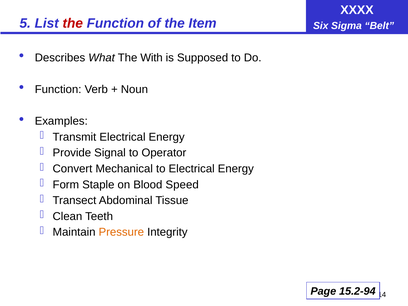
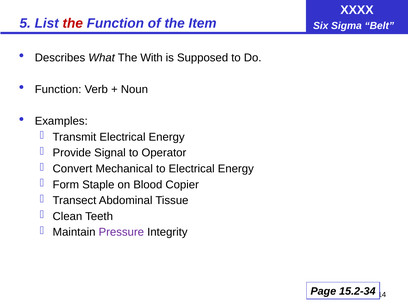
Speed: Speed -> Copier
Pressure colour: orange -> purple
15.2-94: 15.2-94 -> 15.2-34
